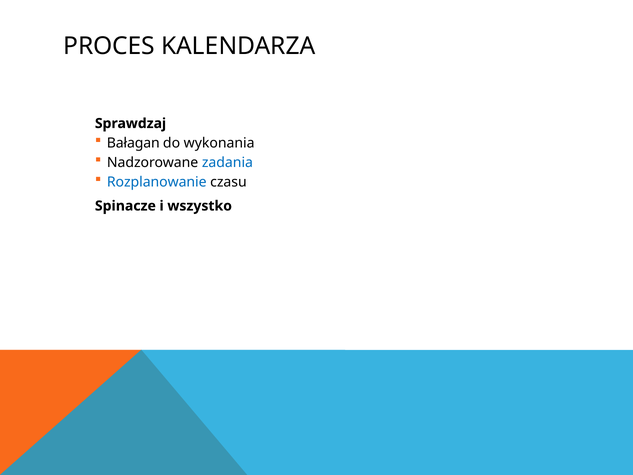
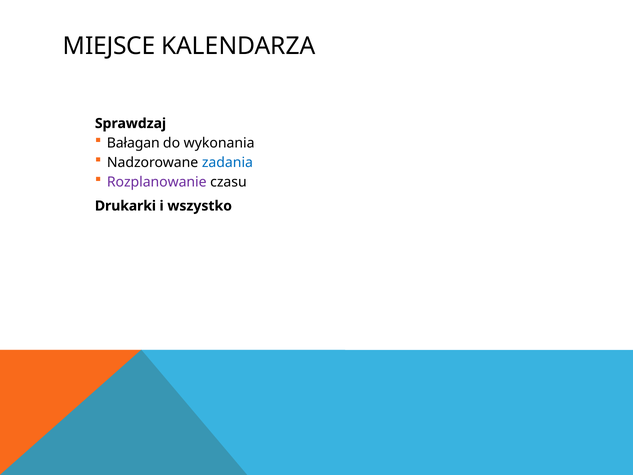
PROCES: PROCES -> MIEJSCE
Rozplanowanie colour: blue -> purple
Spinacze: Spinacze -> Drukarki
